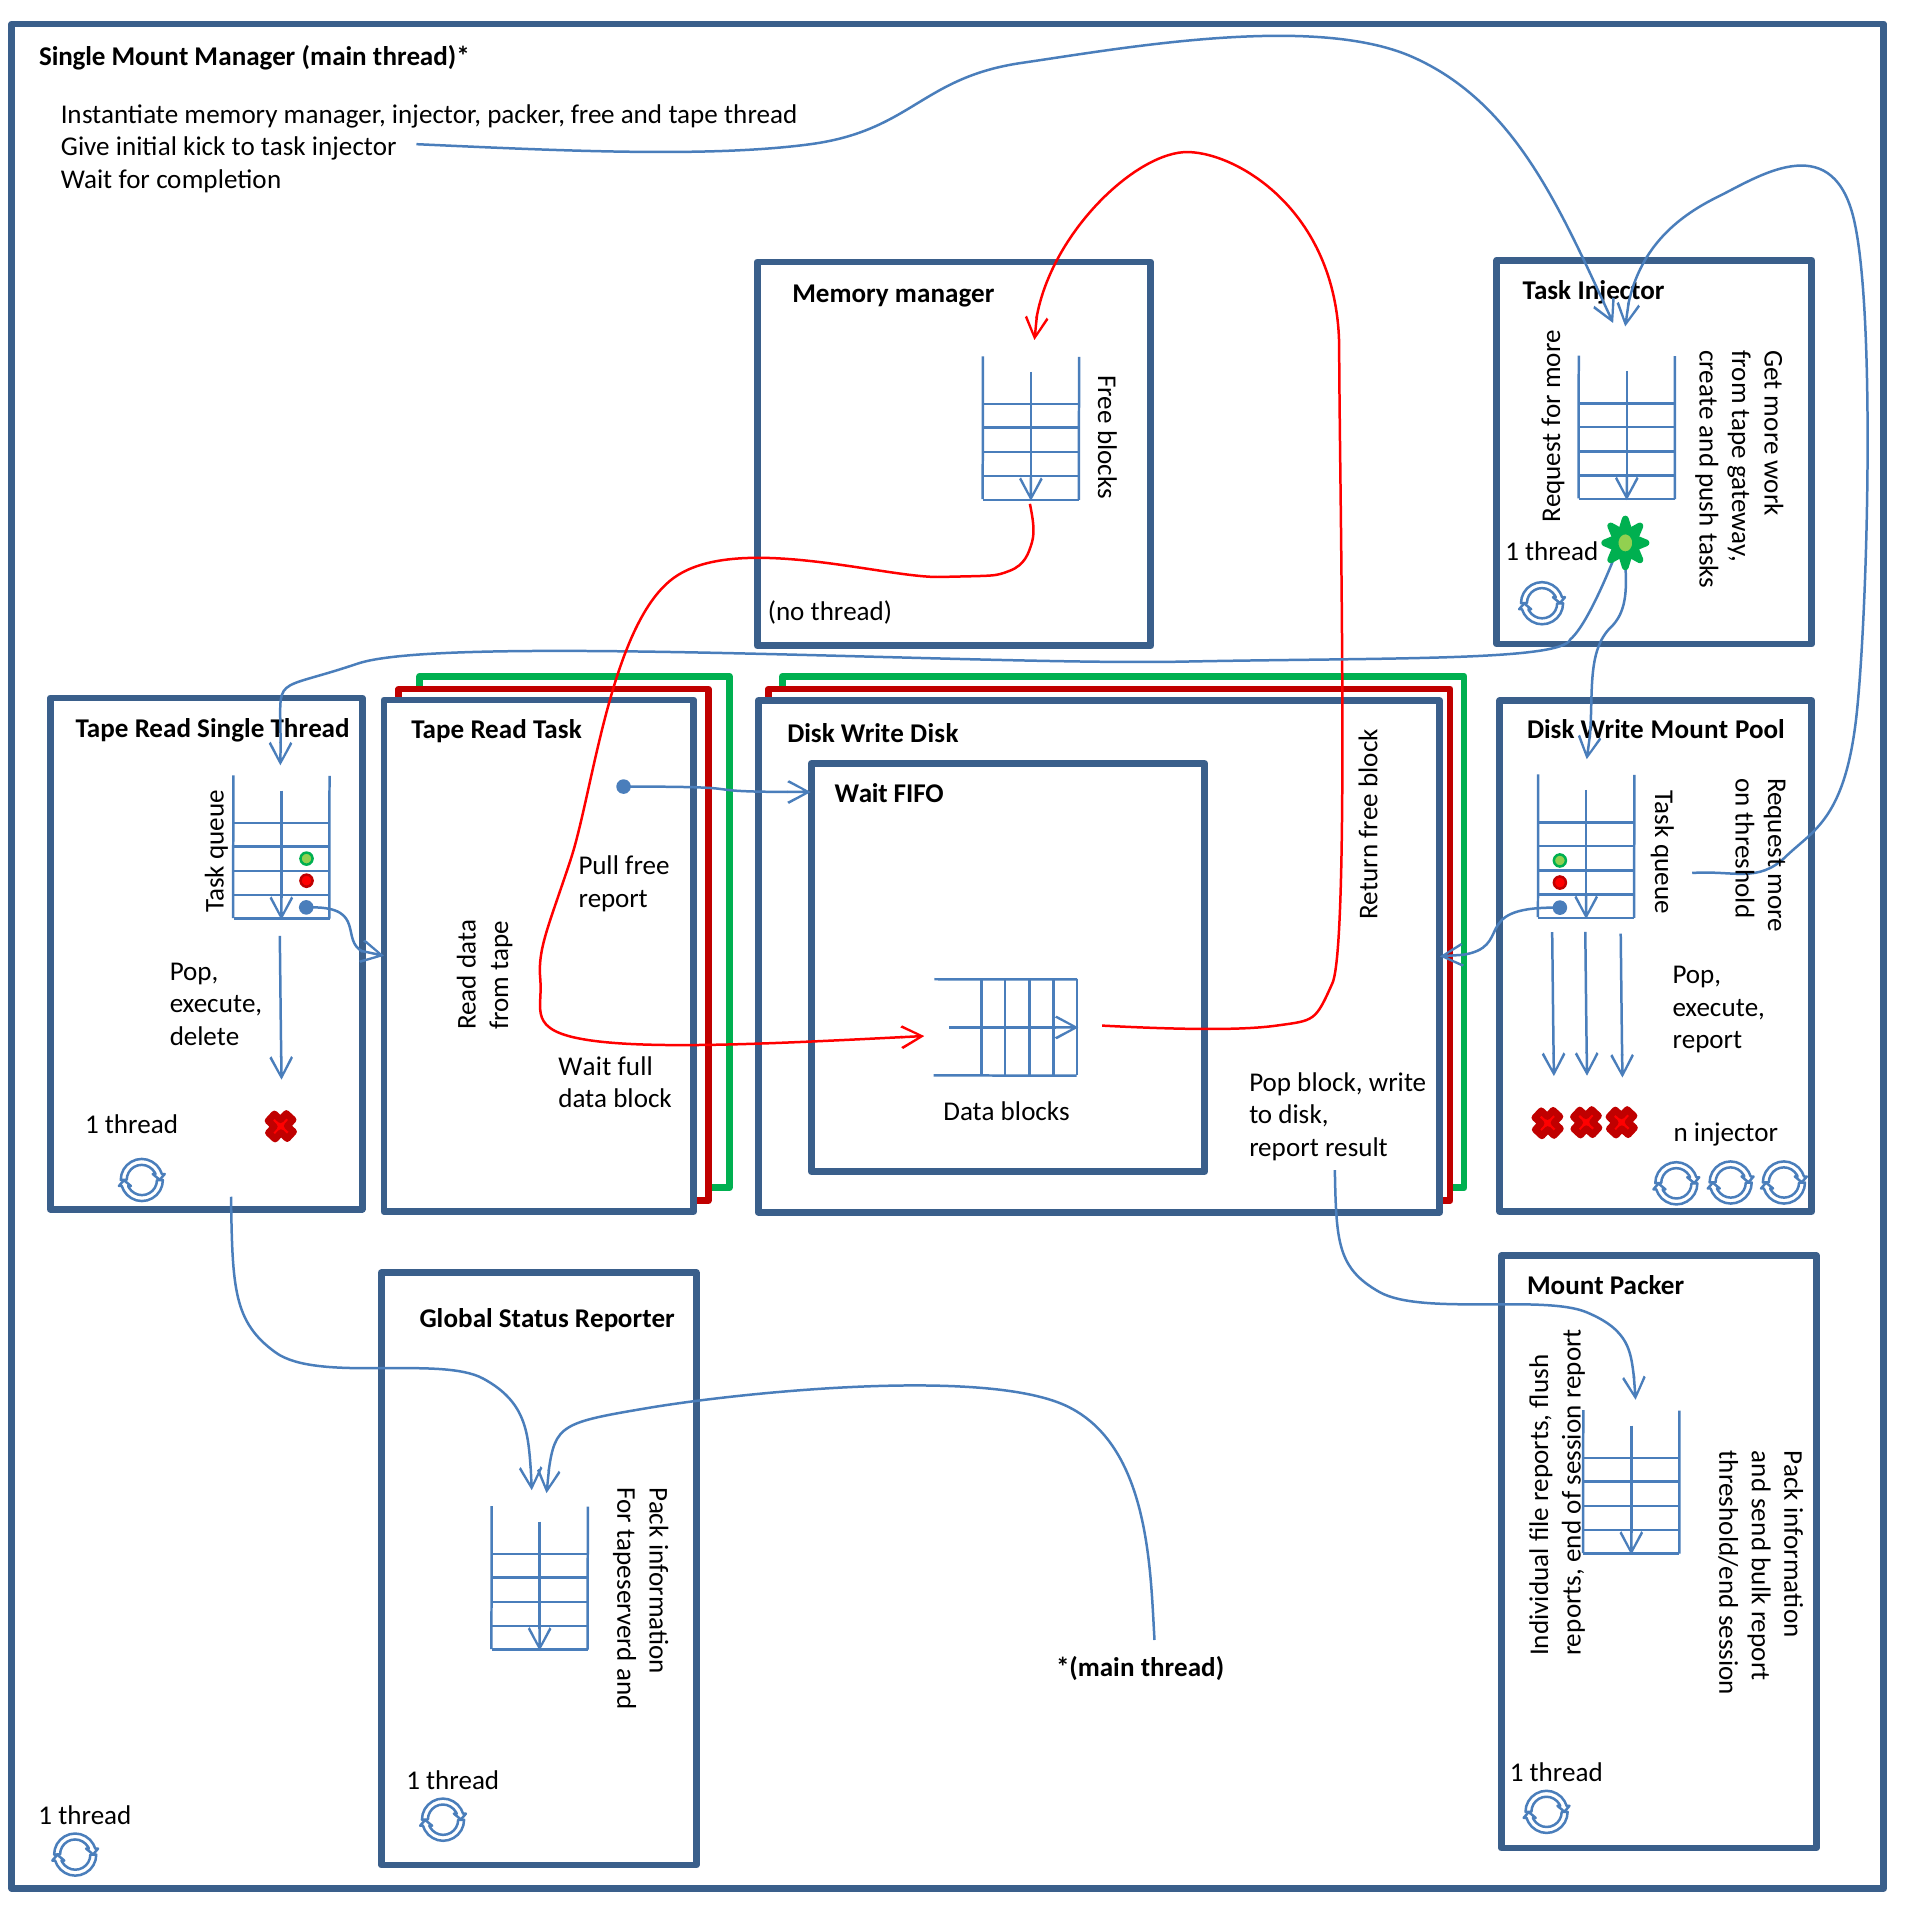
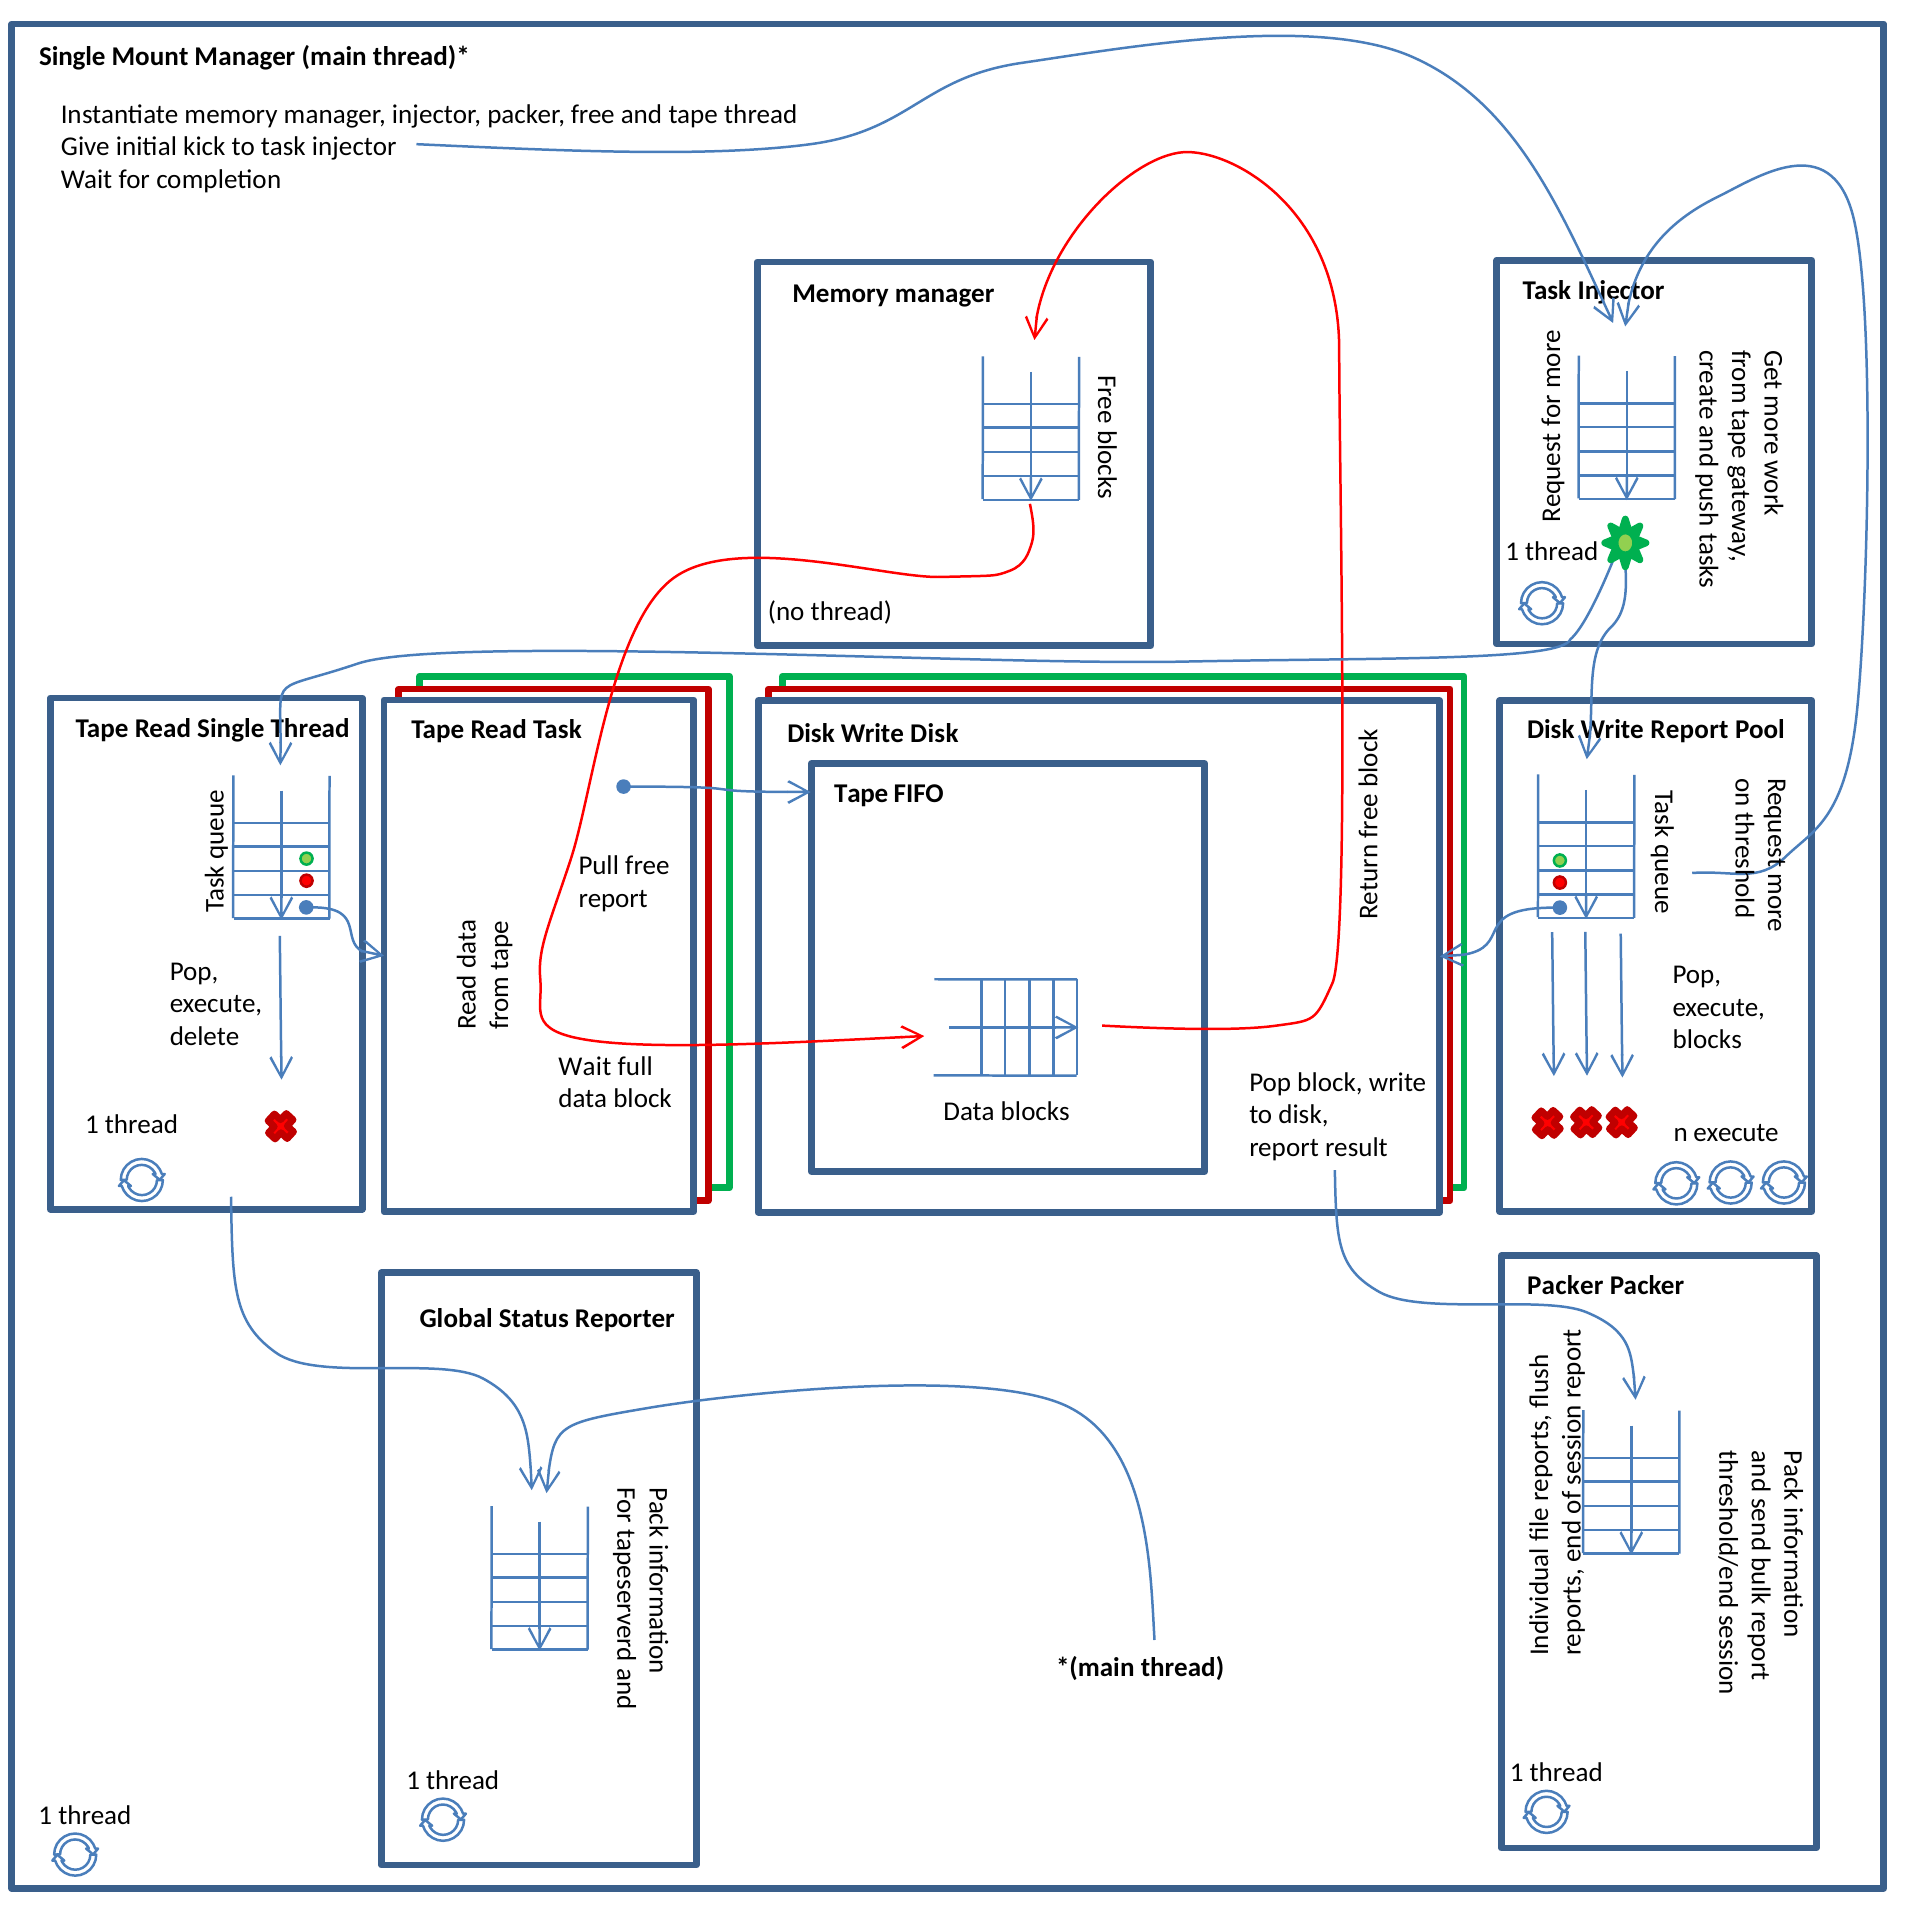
Mount at (1689, 730): Mount -> Report
Wait at (861, 794): Wait -> Tape
report at (1707, 1040): report -> blocks
n injector: injector -> execute
Mount at (1565, 1286): Mount -> Packer
